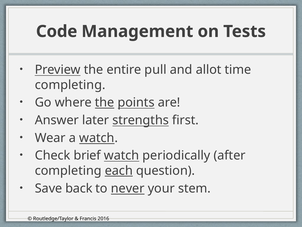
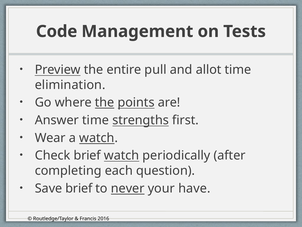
completing at (70, 85): completing -> elimination
Answer later: later -> time
each underline: present -> none
Save back: back -> brief
stem: stem -> have
